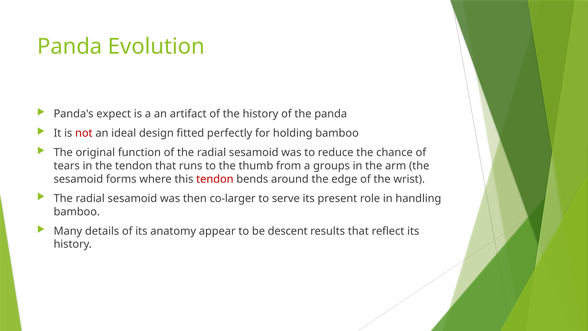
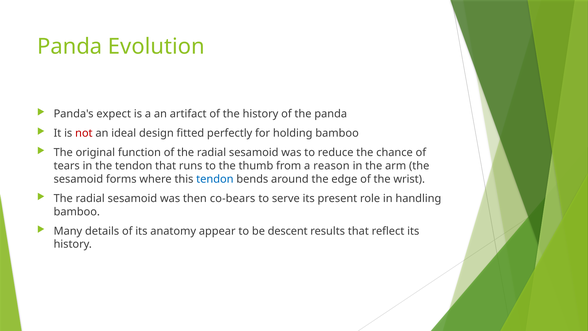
groups: groups -> reason
tendon at (215, 179) colour: red -> blue
co-larger: co-larger -> co-bears
